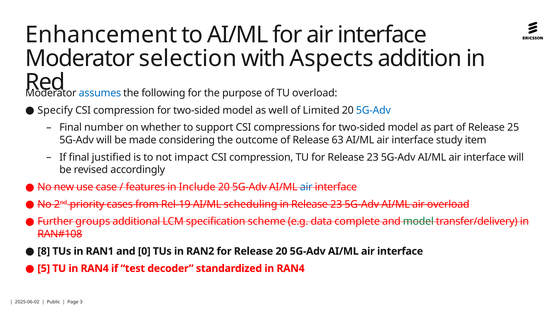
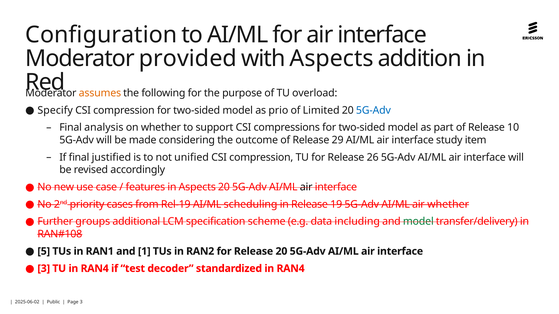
Enhancement: Enhancement -> Configuration
selection: selection -> provided
assumes colour: blue -> orange
well: well -> prio
number: number -> analysis
25: 25 -> 10
63: 63 -> 29
impact: impact -> unified
for Release 23: 23 -> 26
in Include: Include -> Aspects
air at (306, 187) colour: blue -> black
in Release 23: 23 -> 19
air overload: overload -> whether
complete: complete -> including
8: 8 -> 5
0: 0 -> 1
5 at (44, 269): 5 -> 3
